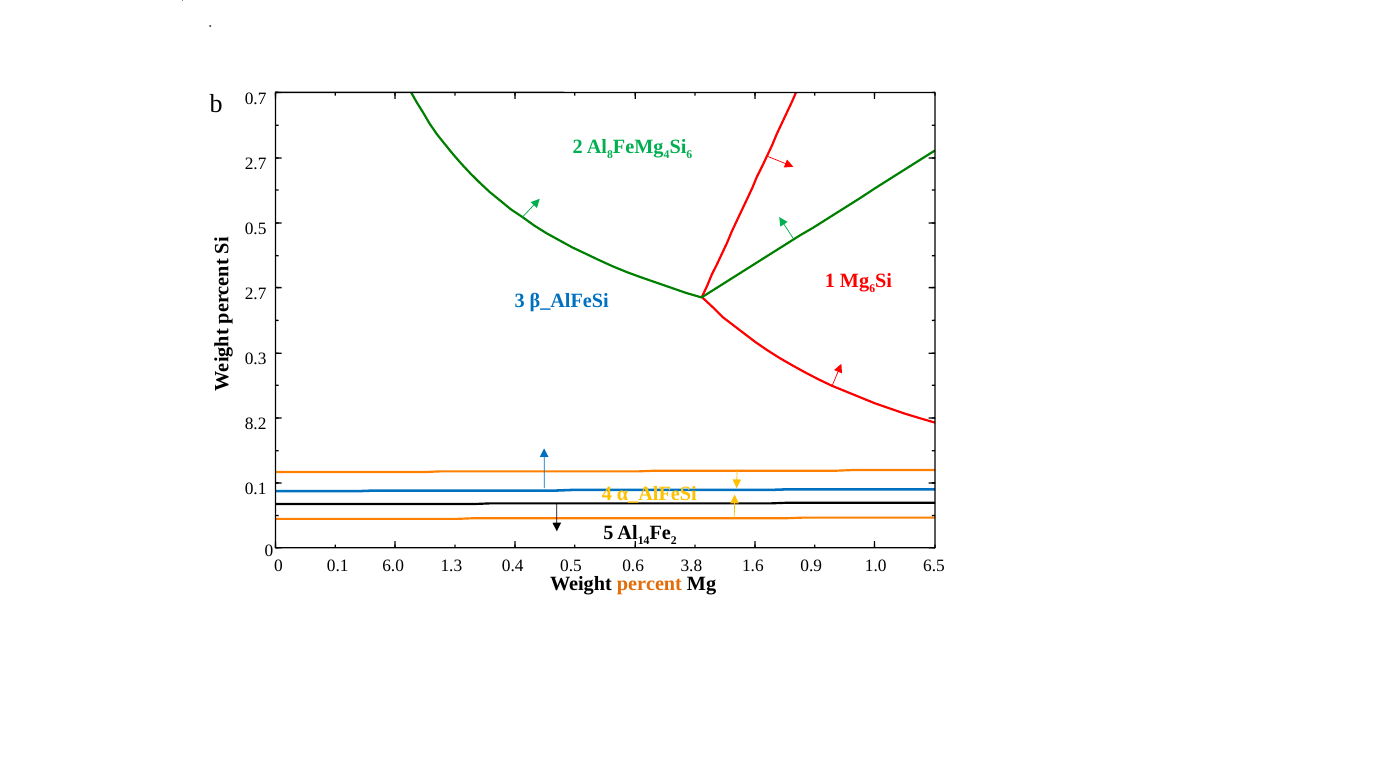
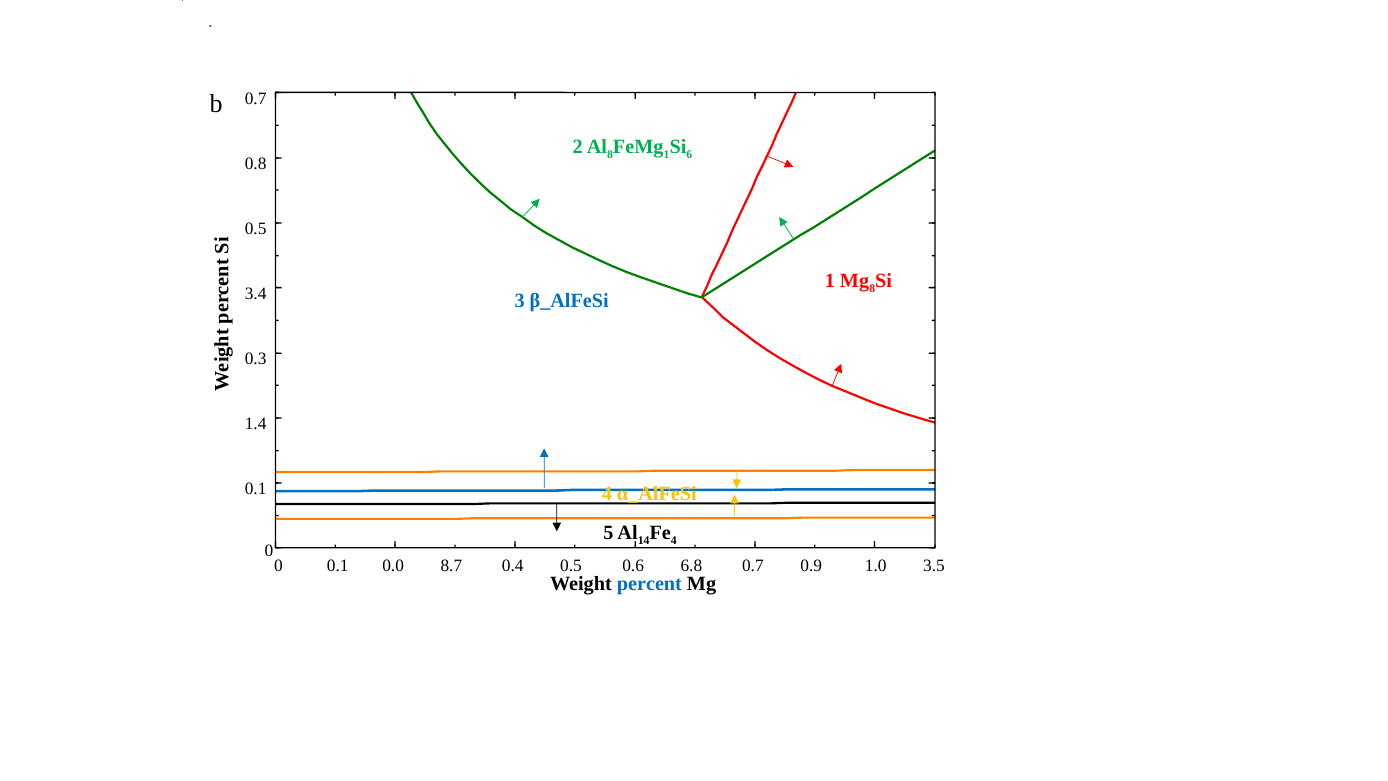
4 at (667, 155): 4 -> 1
2.7 at (256, 164): 2.7 -> 0.8
Mg 6: 6 -> 8
2.7 at (256, 293): 2.7 -> 3.4
8.2: 8.2 -> 1.4
2 at (674, 541): 2 -> 4
6.0: 6.0 -> 0.0
0.6 1.6: 1.6 -> 0.7
1.3: 1.3 -> 8.7
3.8: 3.8 -> 6.8
6.5: 6.5 -> 3.5
percent colour: orange -> blue
